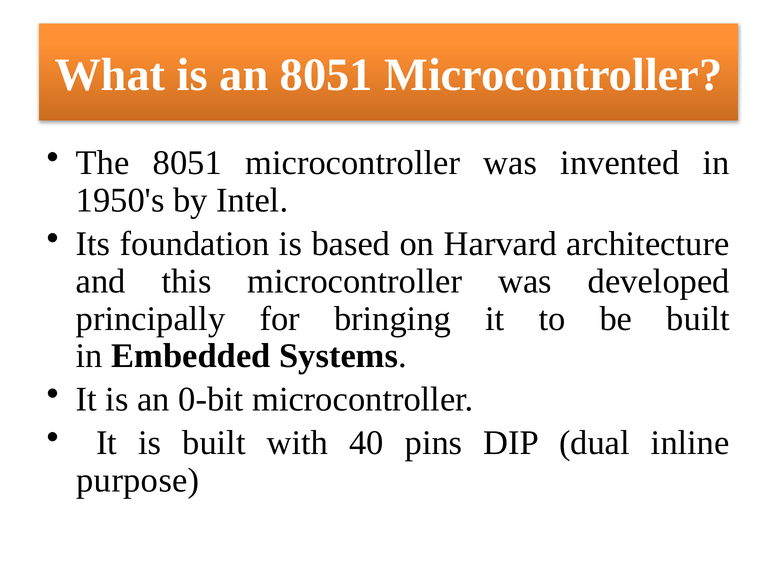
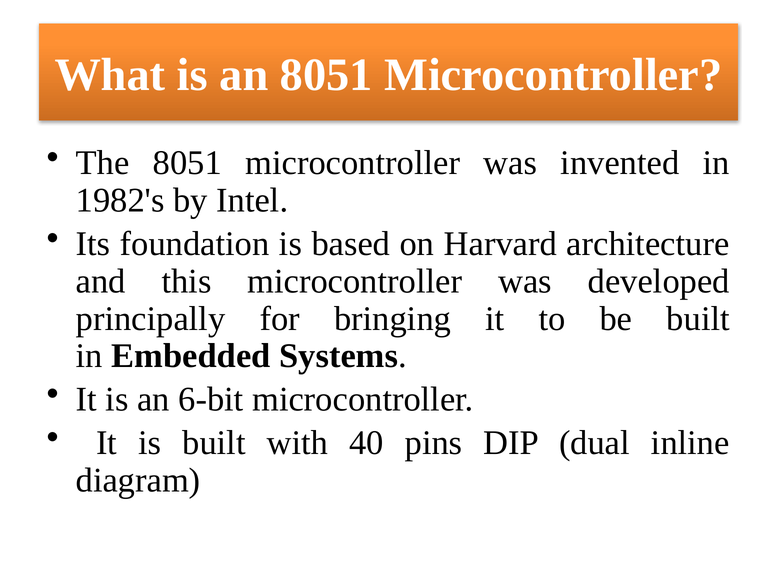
1950's: 1950's -> 1982's
0-bit: 0-bit -> 6-bit
purpose: purpose -> diagram
